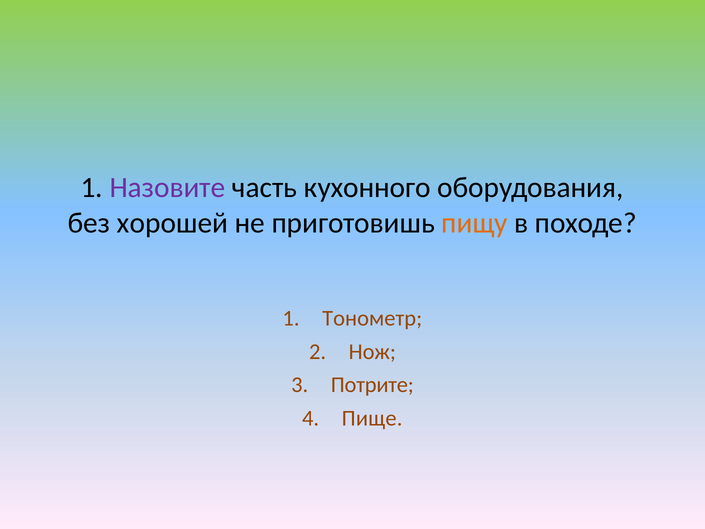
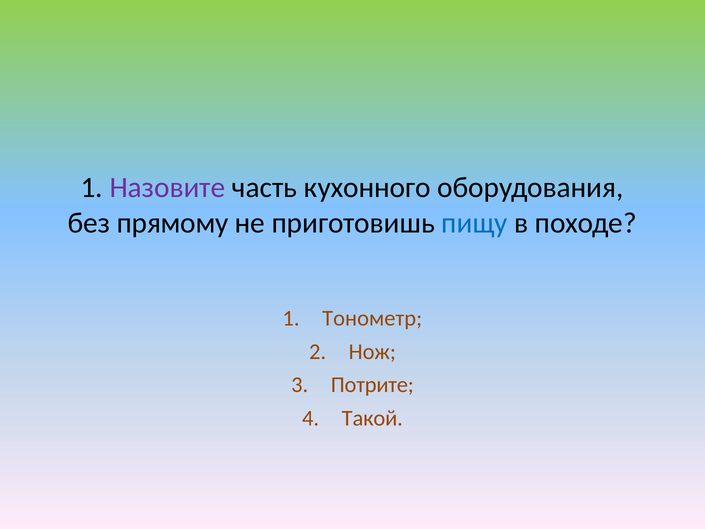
хорошей: хорошей -> прямому
пищу colour: orange -> blue
Пище: Пище -> Такой
